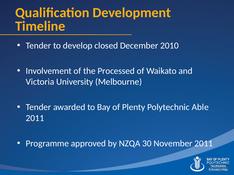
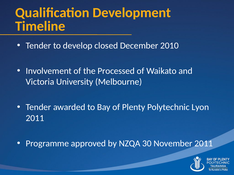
Able: Able -> Lyon
